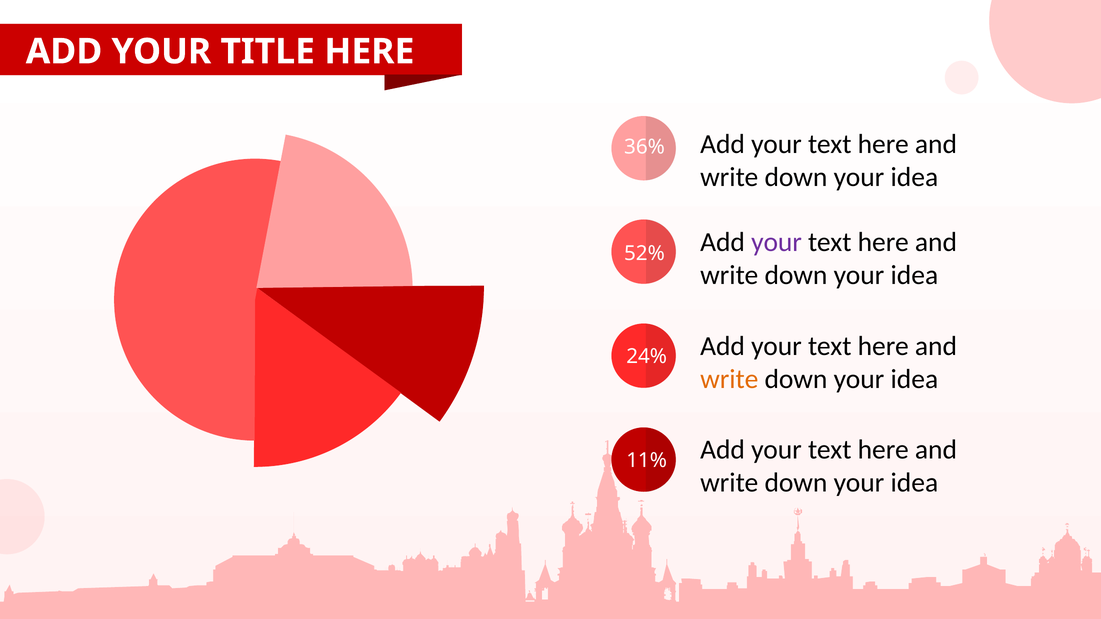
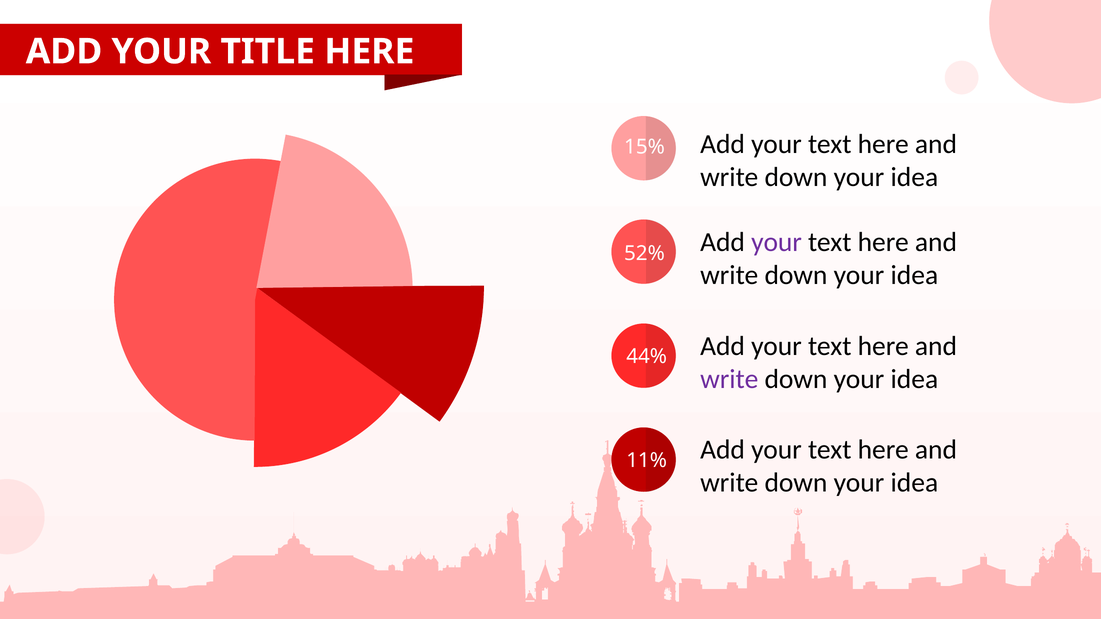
36%: 36% -> 15%
24%: 24% -> 44%
write at (729, 379) colour: orange -> purple
